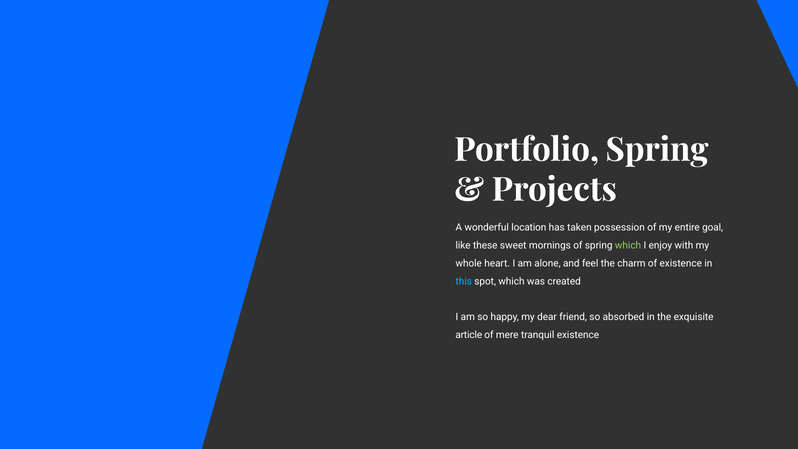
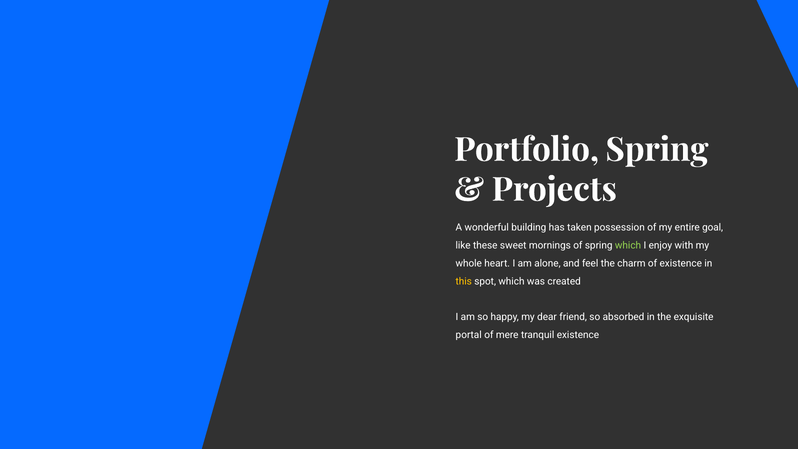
location: location -> building
this colour: light blue -> yellow
article: article -> portal
